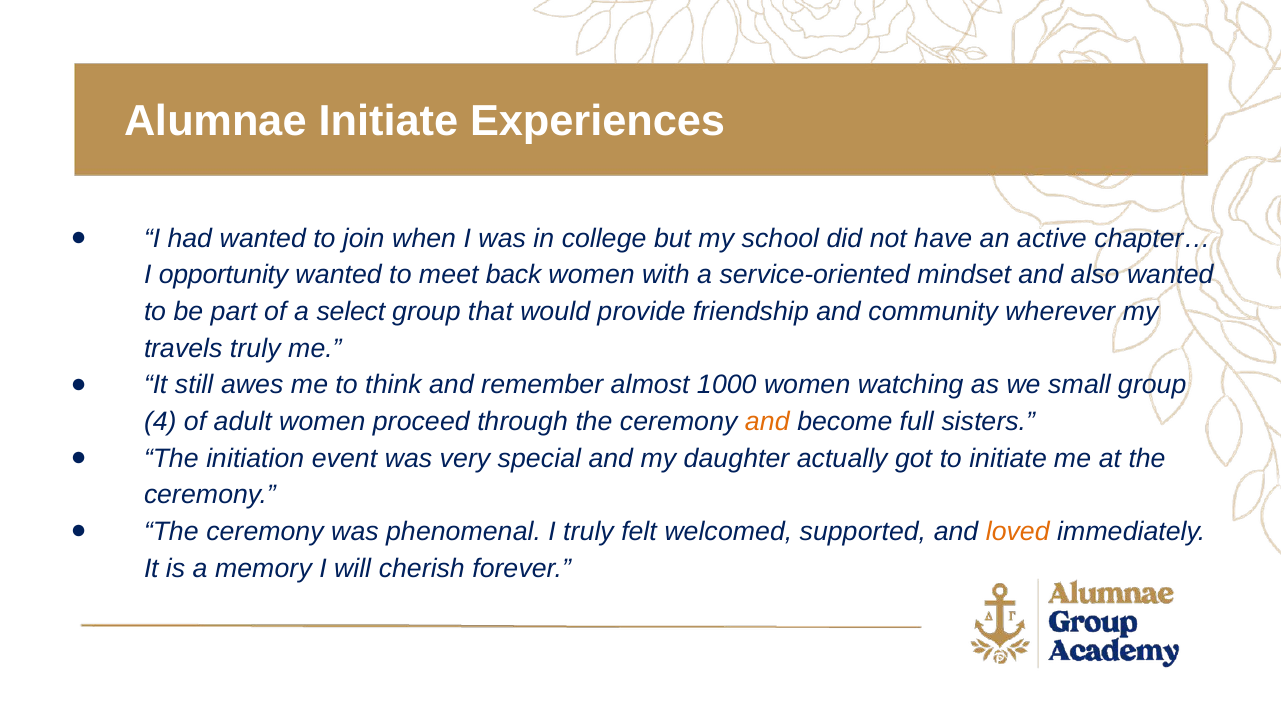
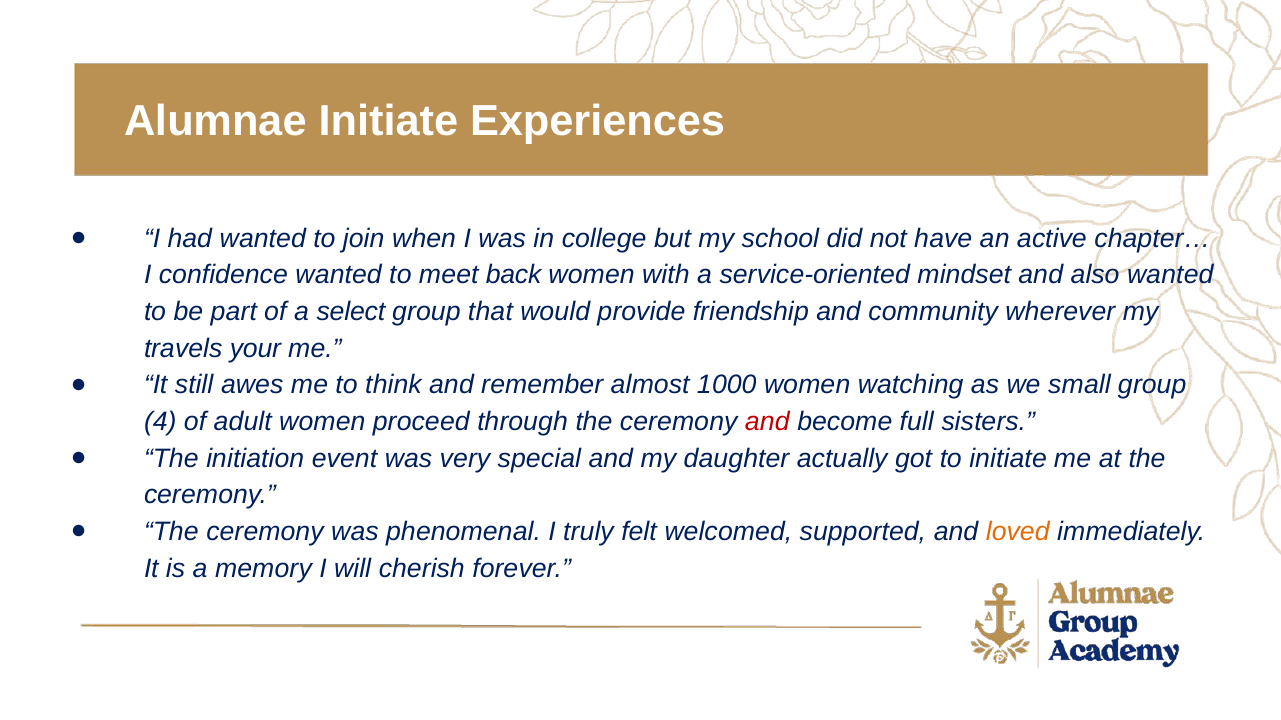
opportunity: opportunity -> confidence
travels truly: truly -> your
and at (767, 422) colour: orange -> red
